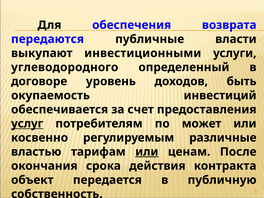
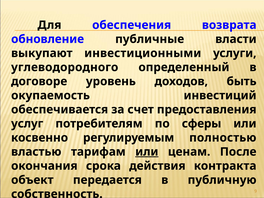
передаются: передаются -> обновление
услуг underline: present -> none
может: может -> сферы
различные: различные -> полностью
